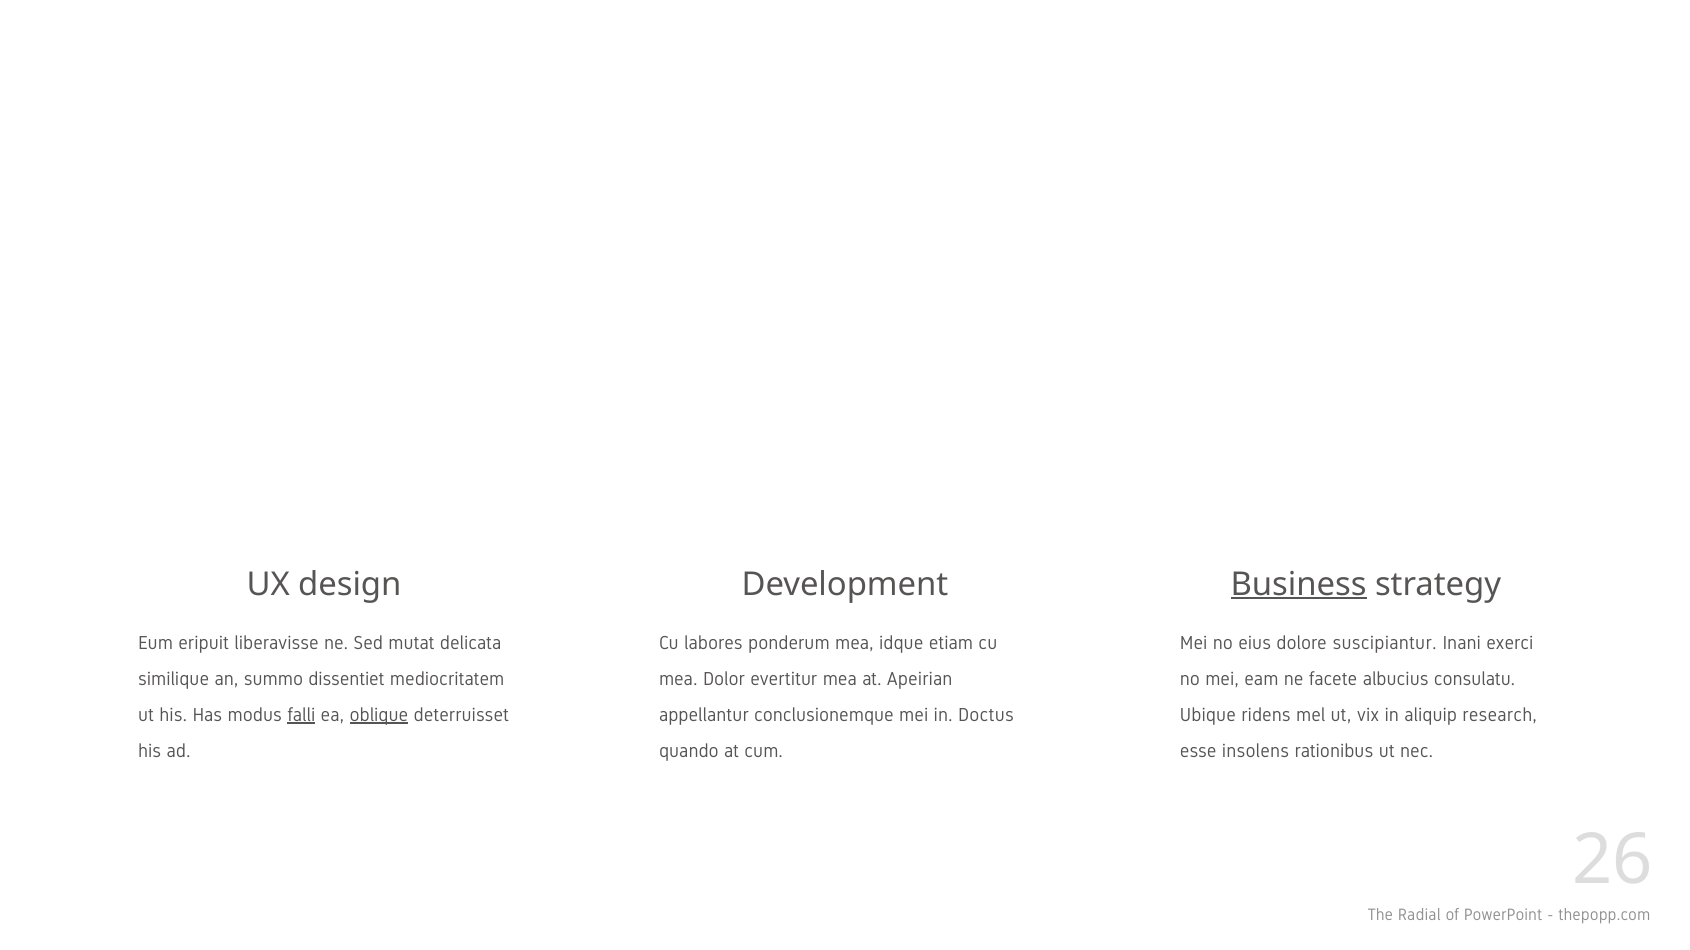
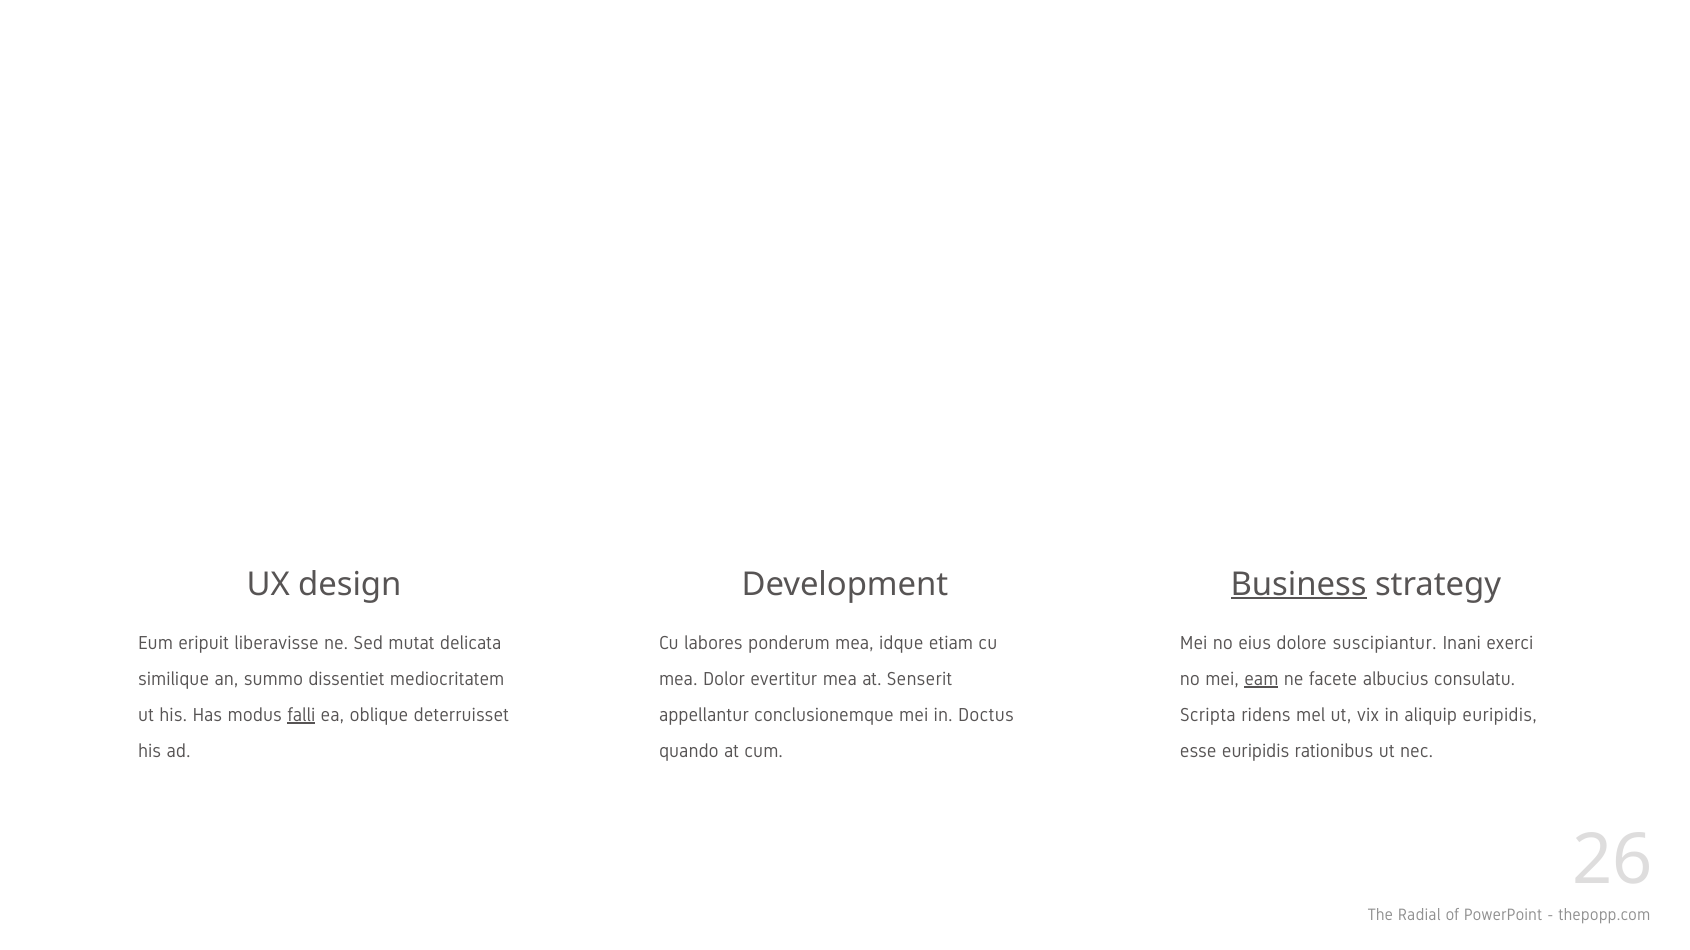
Apeirian: Apeirian -> Senserit
eam underline: none -> present
oblique underline: present -> none
Ubique: Ubique -> Scripta
aliquip research: research -> euripidis
esse insolens: insolens -> euripidis
